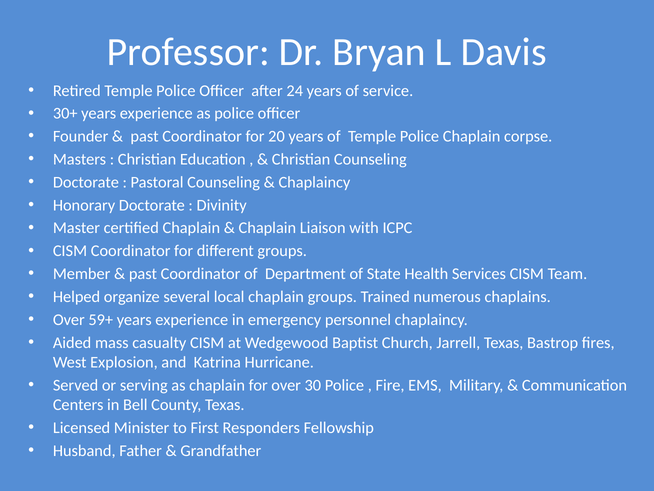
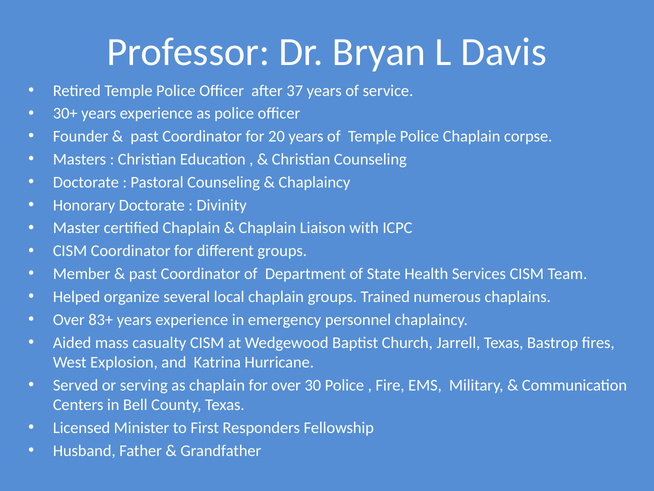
24: 24 -> 37
59+: 59+ -> 83+
